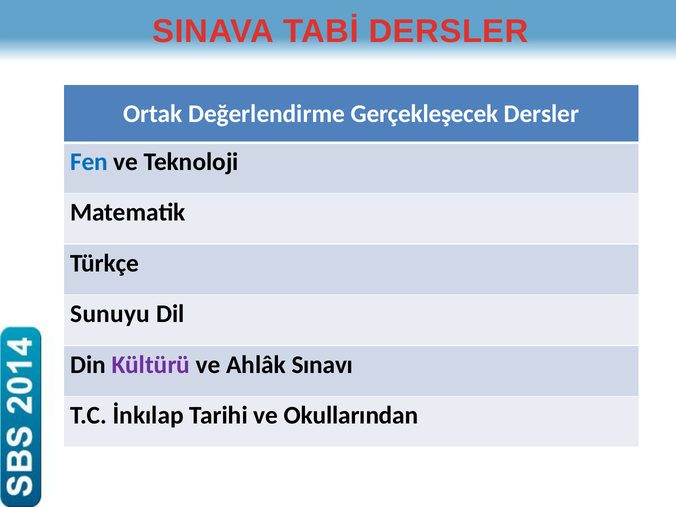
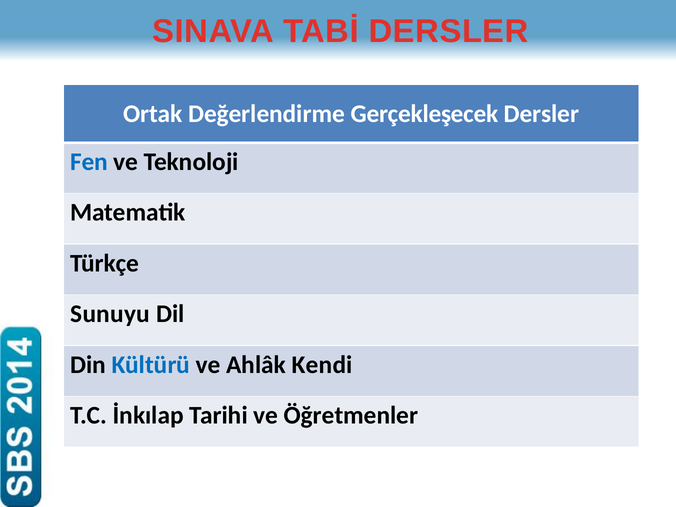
Kültürü colour: purple -> blue
Sınavı: Sınavı -> Kendi
Okullarından: Okullarından -> Öğretmenler
